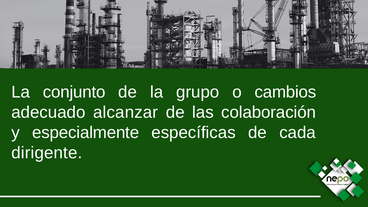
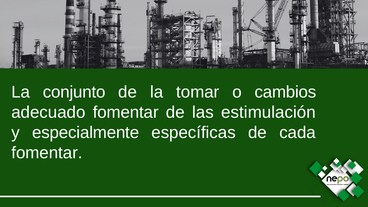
grupo: grupo -> tomar
adecuado alcanzar: alcanzar -> fomentar
colaboración: colaboración -> estimulación
dirigente at (47, 153): dirigente -> fomentar
